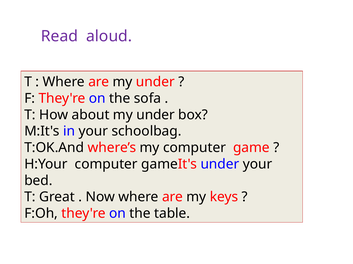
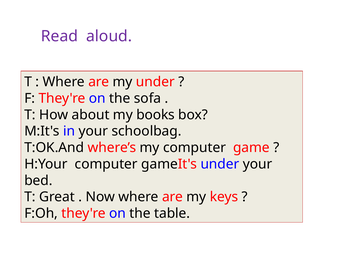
about my under: under -> books
